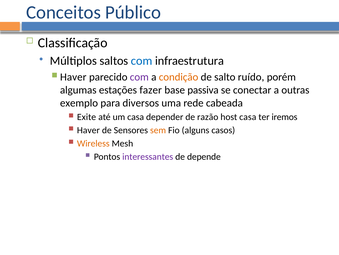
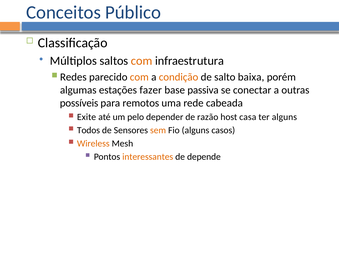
com at (142, 61) colour: blue -> orange
Haver at (73, 77): Haver -> Redes
com at (139, 77) colour: purple -> orange
ruído: ruído -> baixa
exemplo: exemplo -> possíveis
diversos: diversos -> remotos
um casa: casa -> pelo
ter iremos: iremos -> alguns
Haver at (88, 130): Haver -> Todos
interessantes colour: purple -> orange
